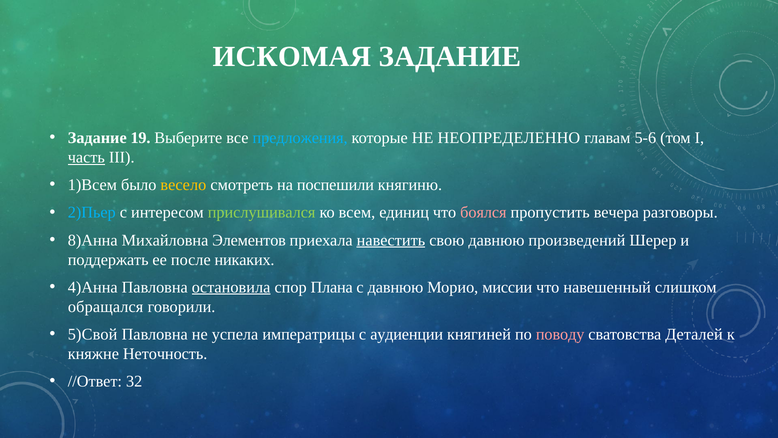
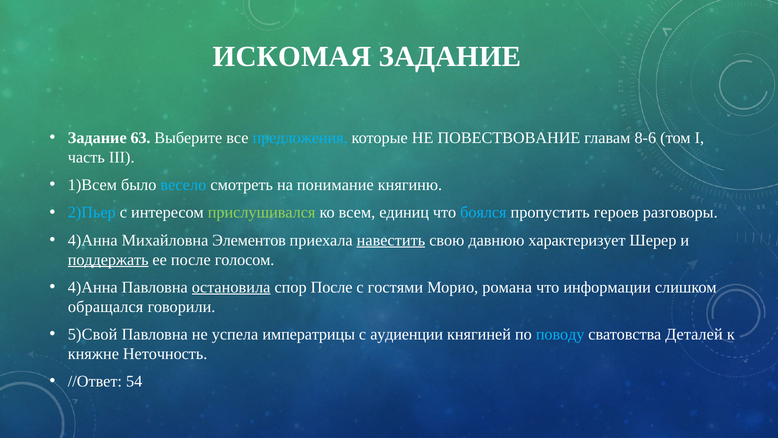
19: 19 -> 63
НЕОПРЕДЕЛЕННО: НЕОПРЕДЕЛЕННО -> ПОВЕСТВОВАНИЕ
5-6: 5-6 -> 8-6
часть underline: present -> none
весело colour: yellow -> light blue
поспешили: поспешили -> понимание
боялся colour: pink -> light blue
вечера: вечера -> героев
8)Анна at (93, 240): 8)Анна -> 4)Анна
произведений: произведений -> характеризует
поддержать underline: none -> present
никаких: никаких -> голосом
спор Плана: Плана -> После
с давнюю: давнюю -> гостями
миссии: миссии -> романа
навешенный: навешенный -> информации
поводу colour: pink -> light blue
32: 32 -> 54
